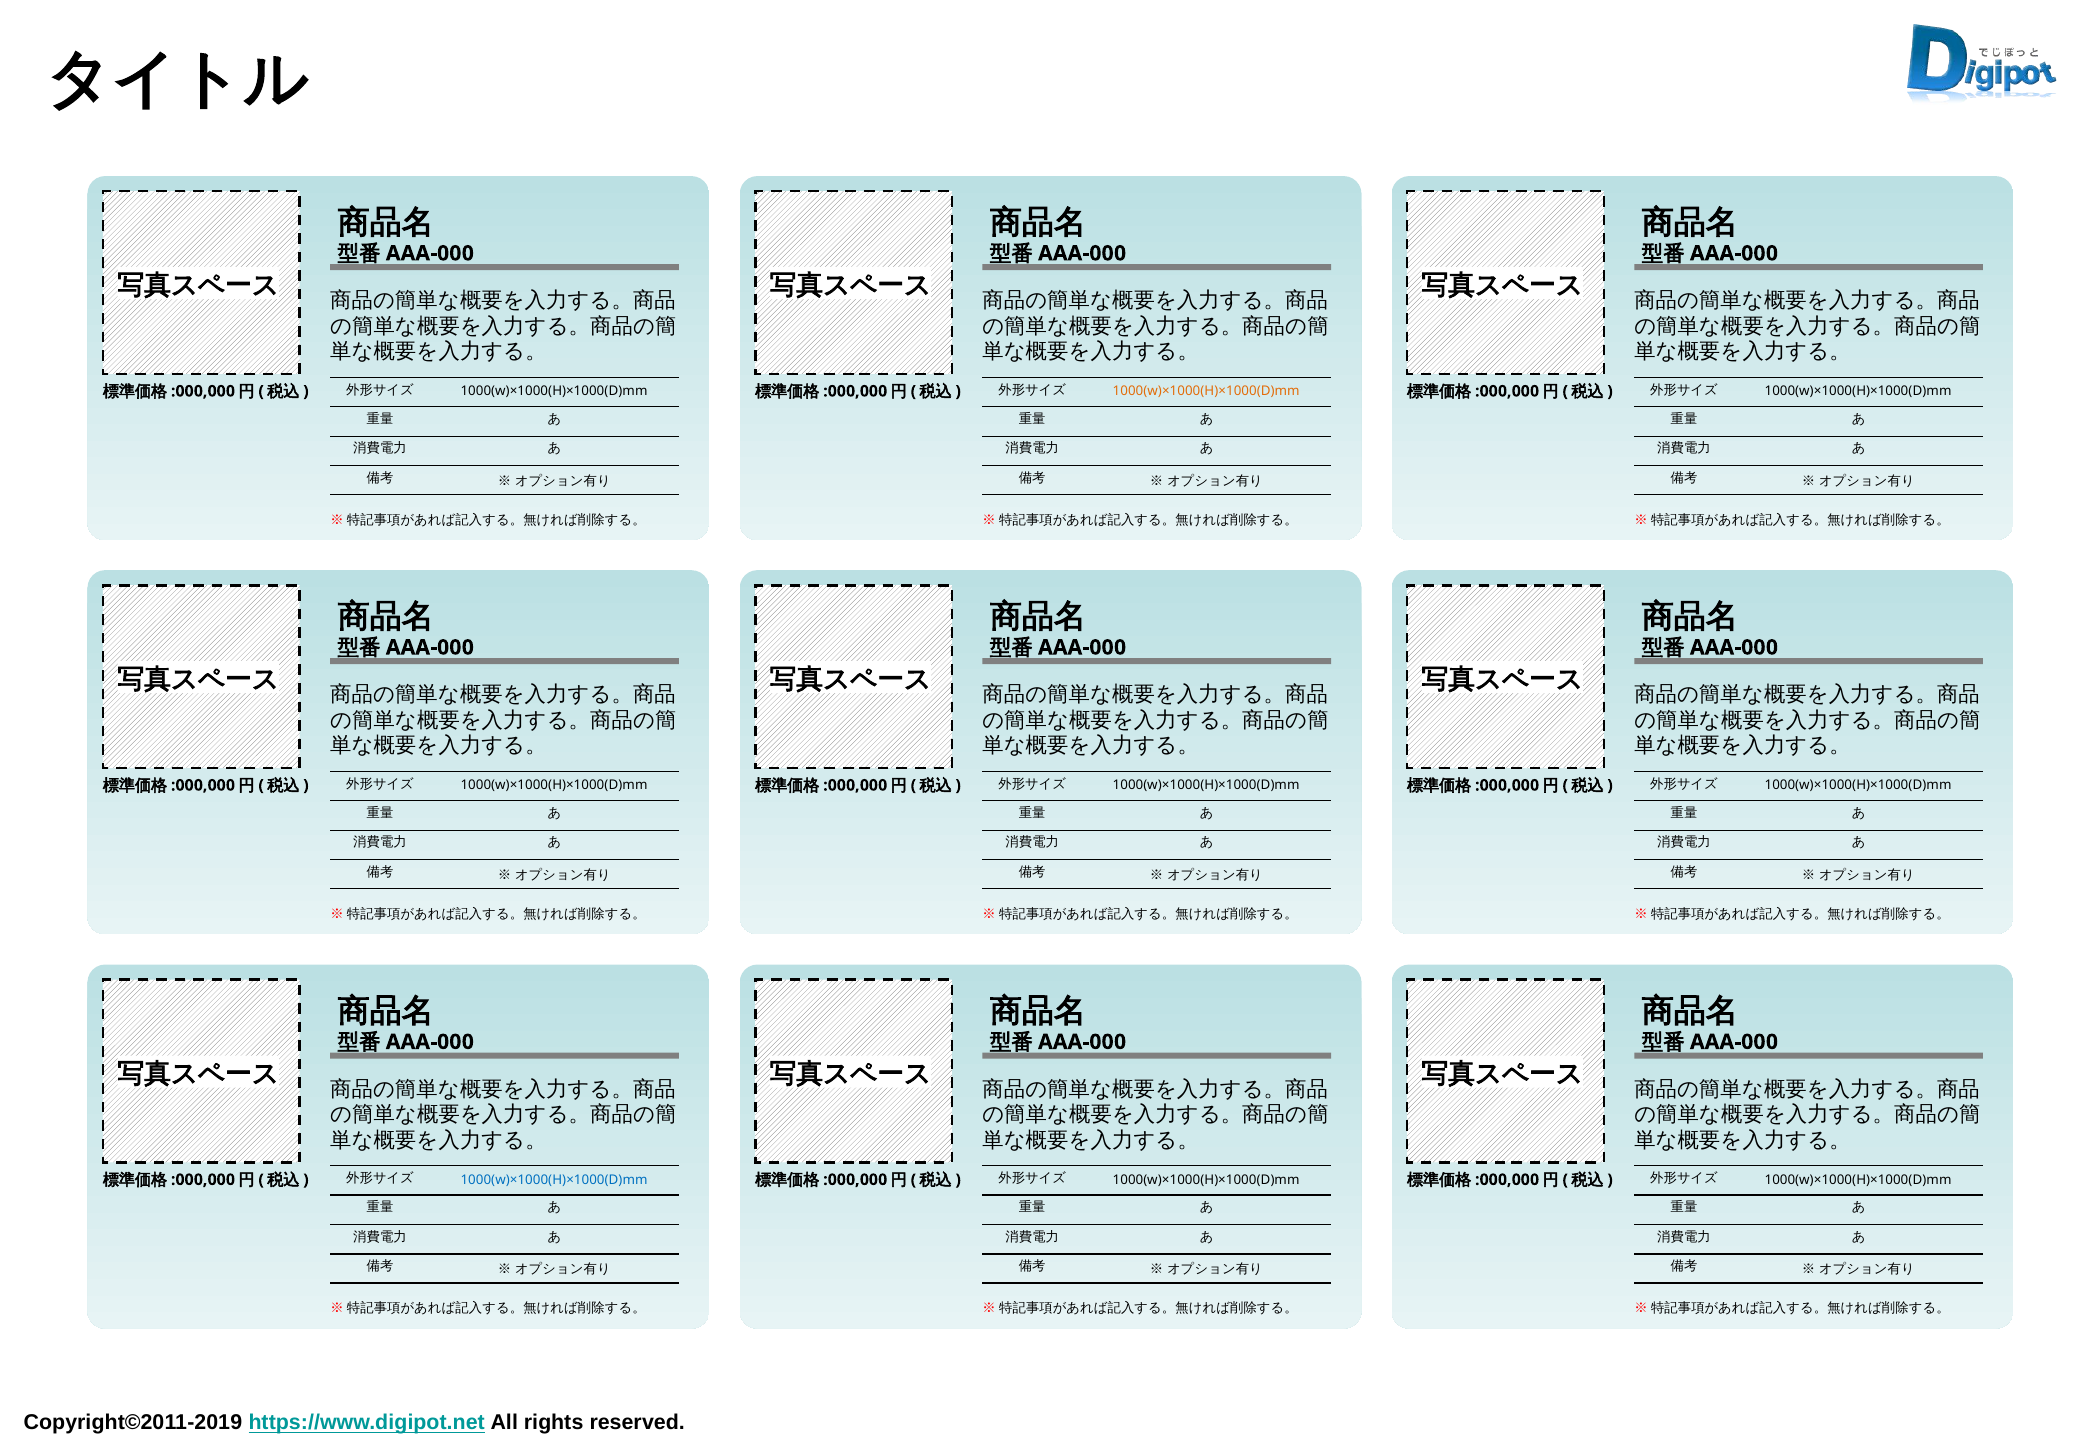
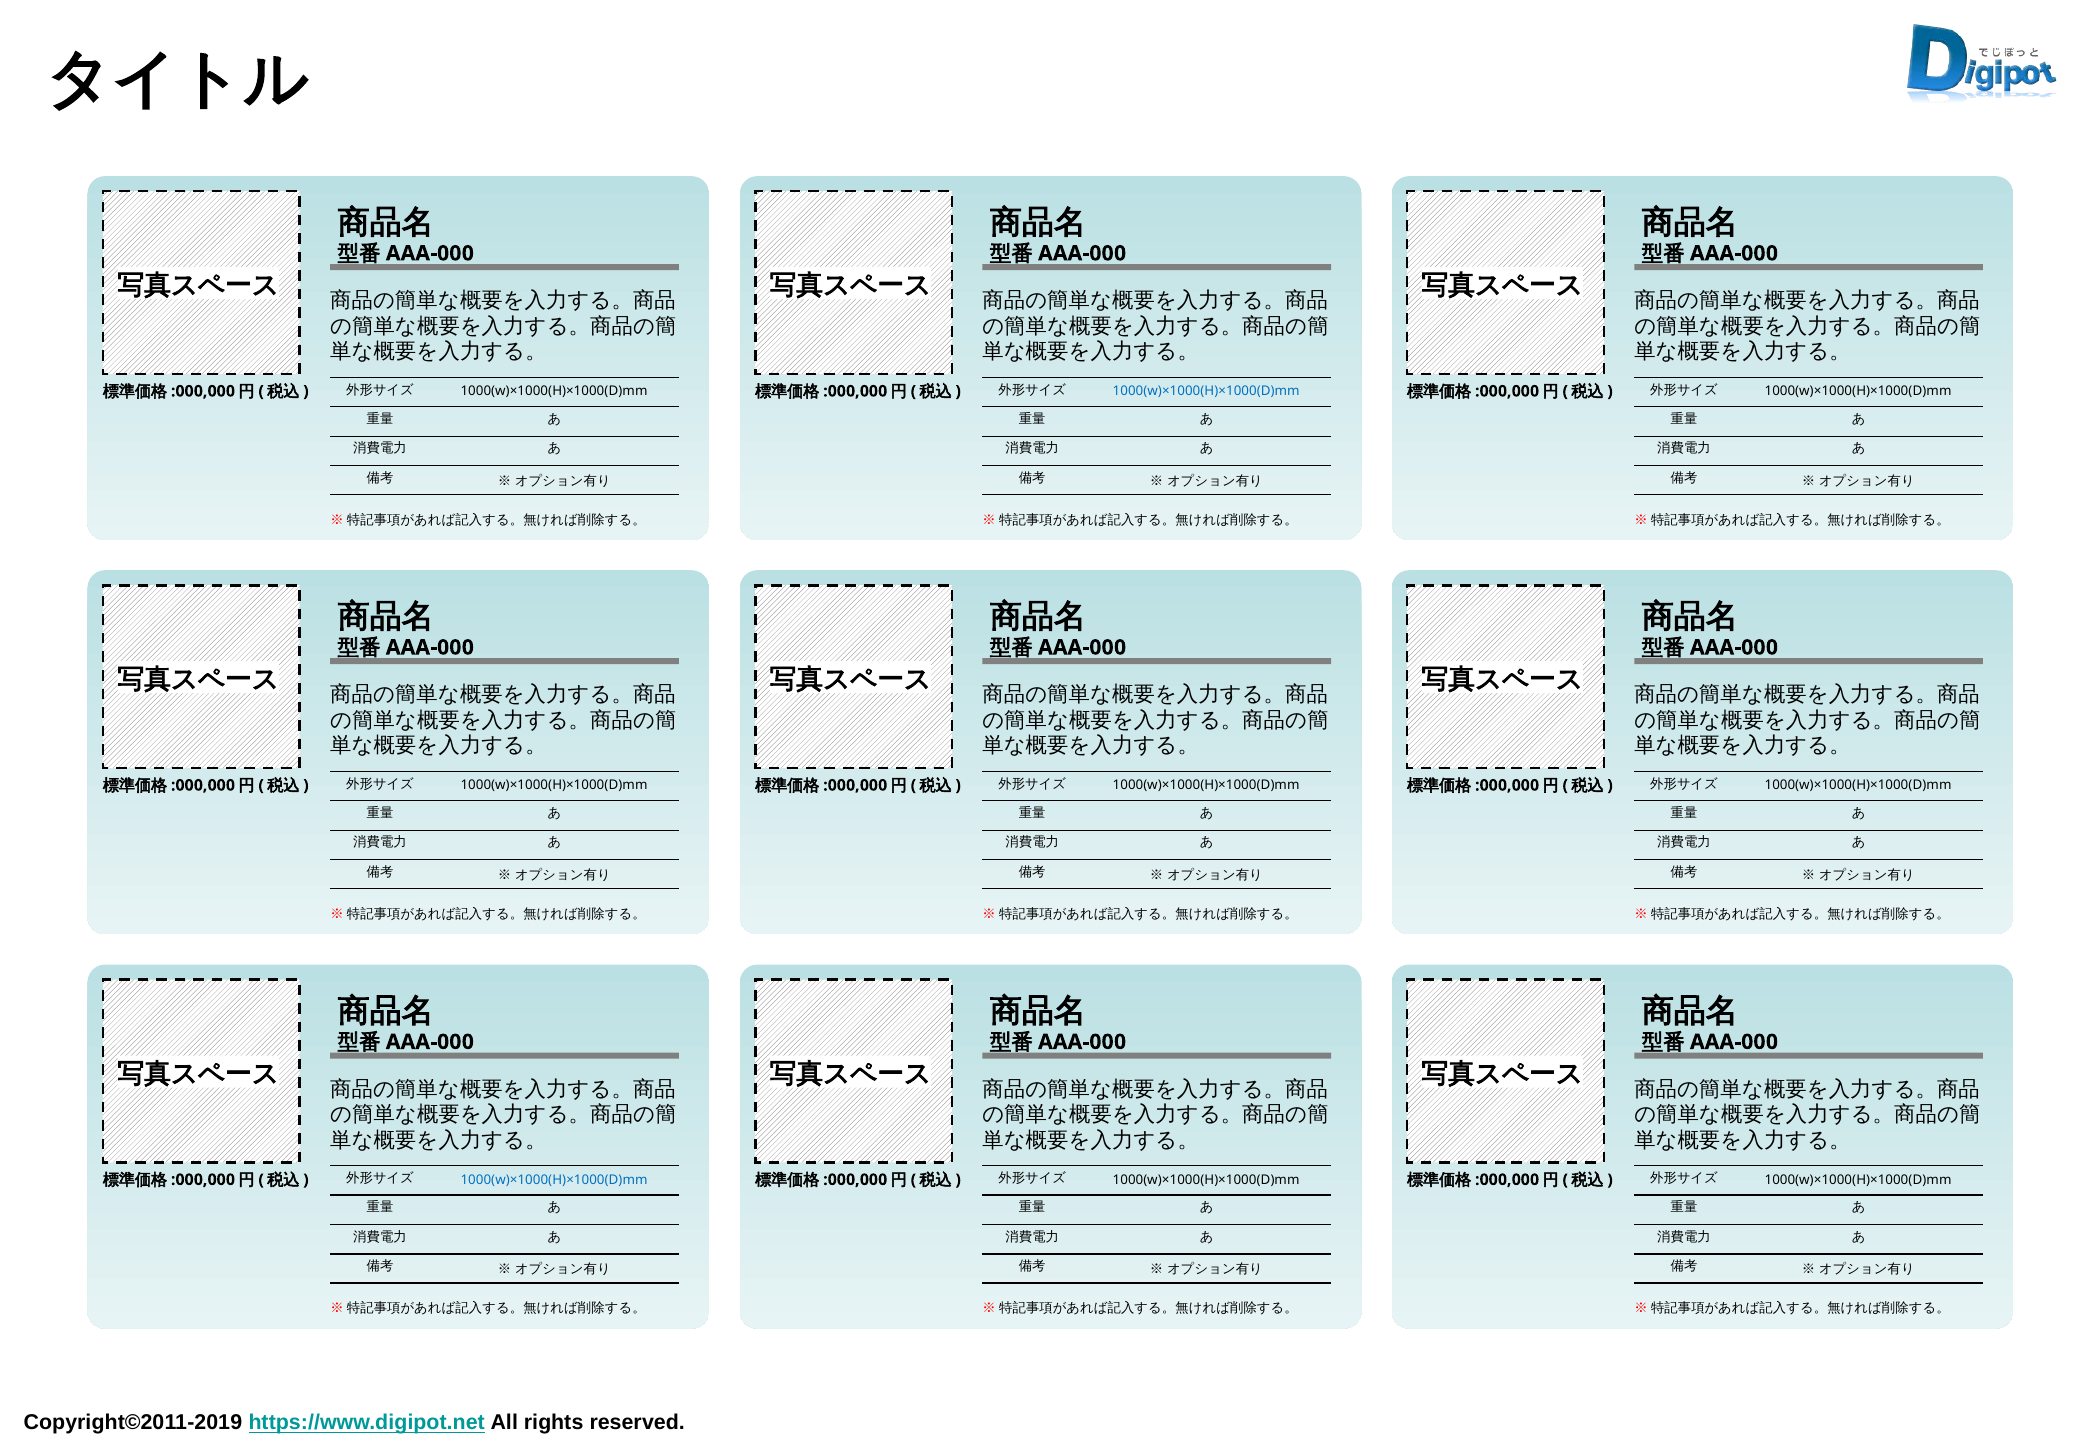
1000(w)×1000(H)×1000(D)mm at (1206, 391) colour: orange -> blue
